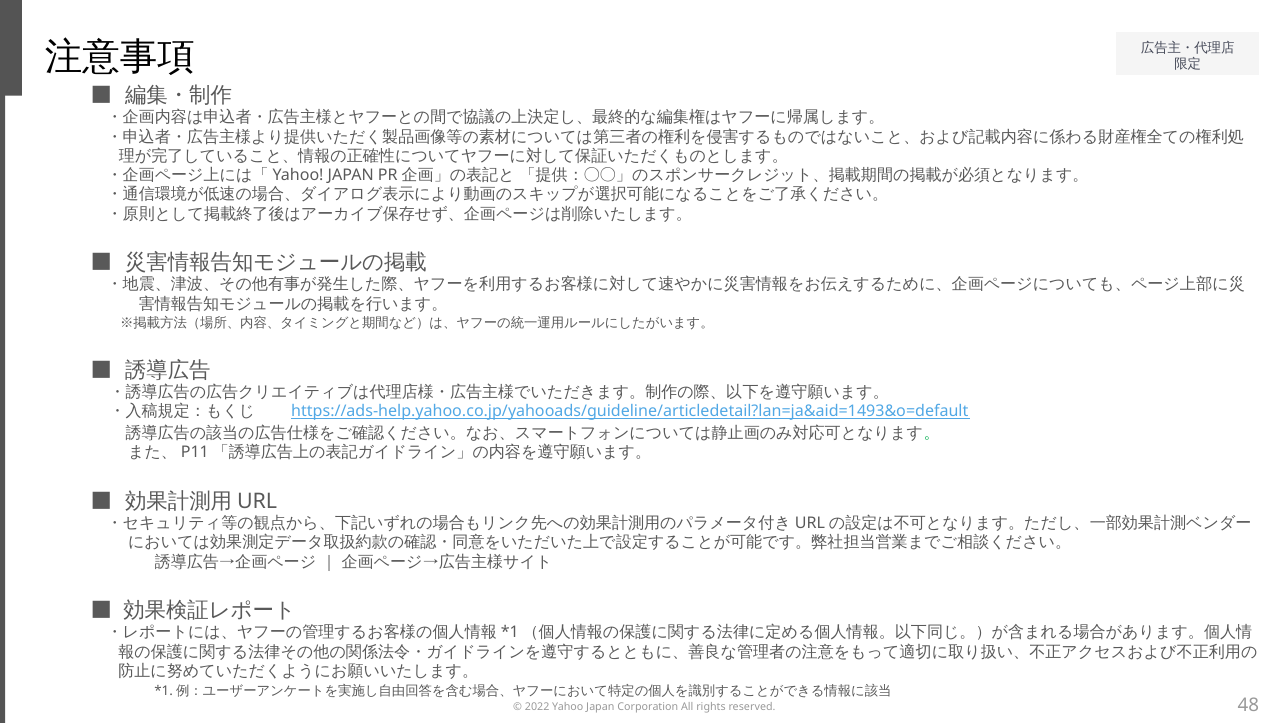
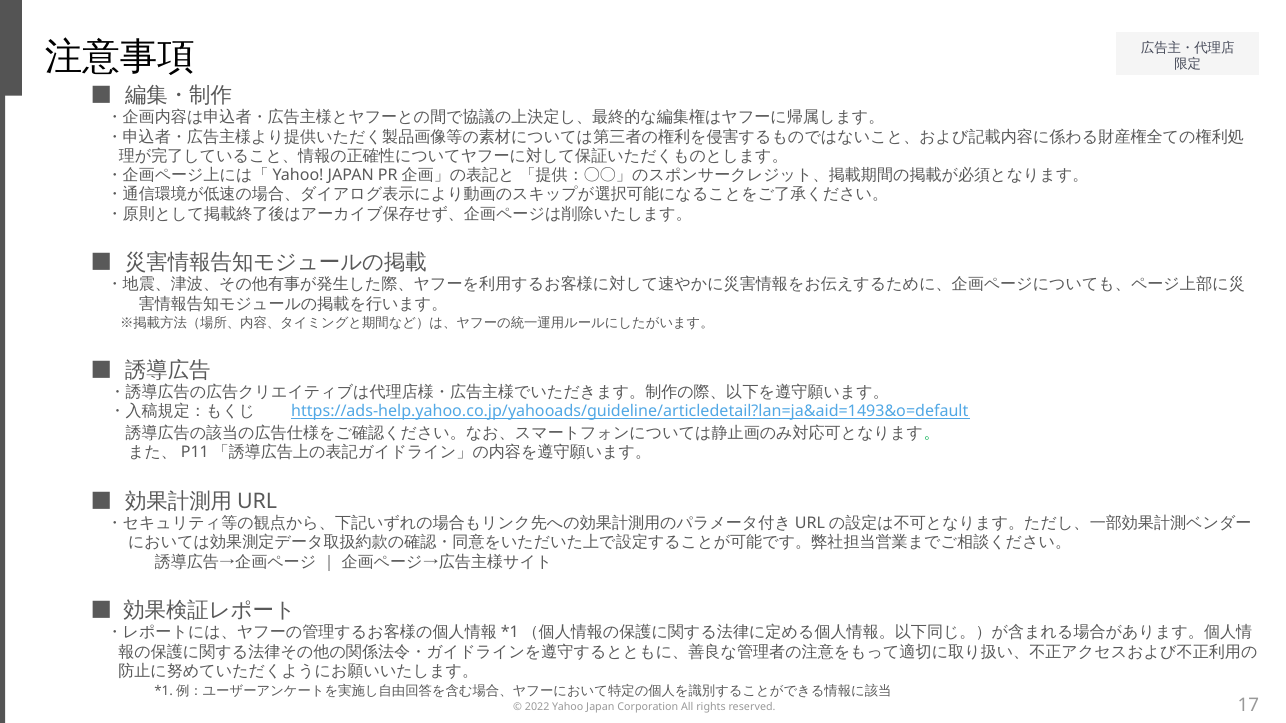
48: 48 -> 17
